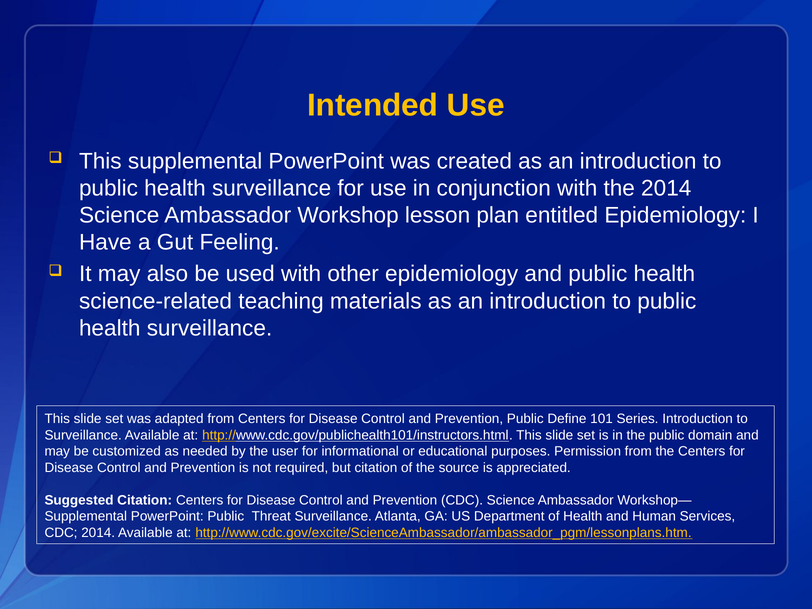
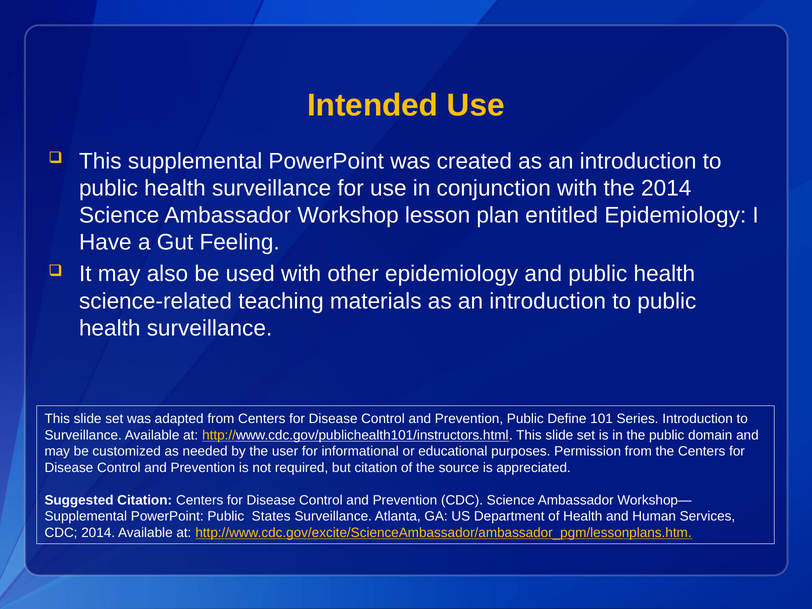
Threat: Threat -> States
